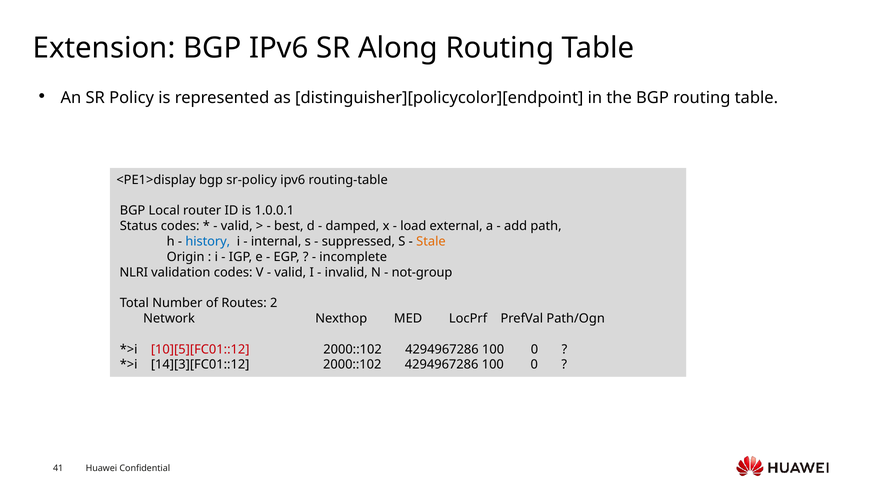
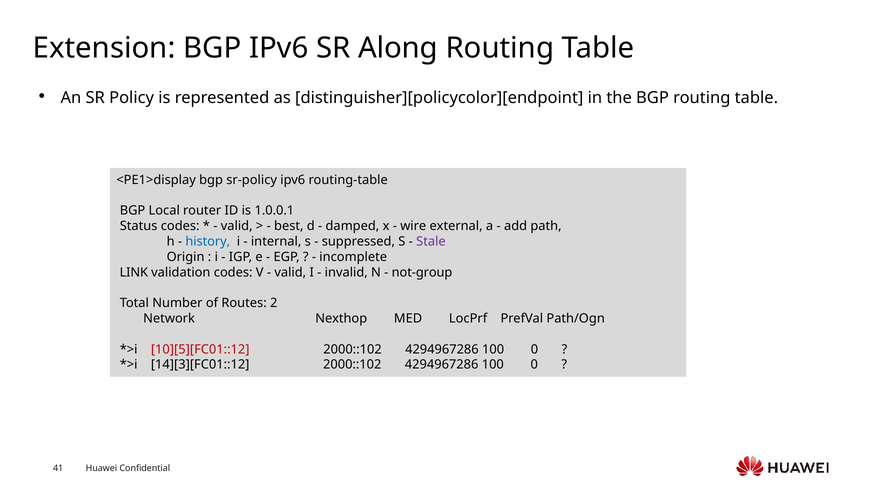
load: load -> wire
Stale colour: orange -> purple
NLRI: NLRI -> LINK
